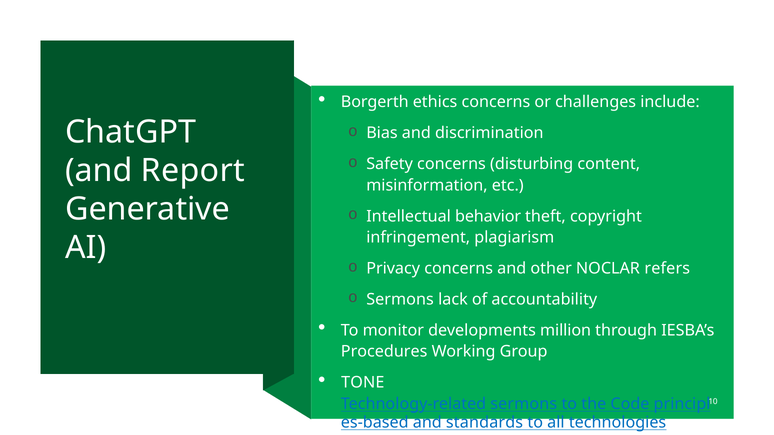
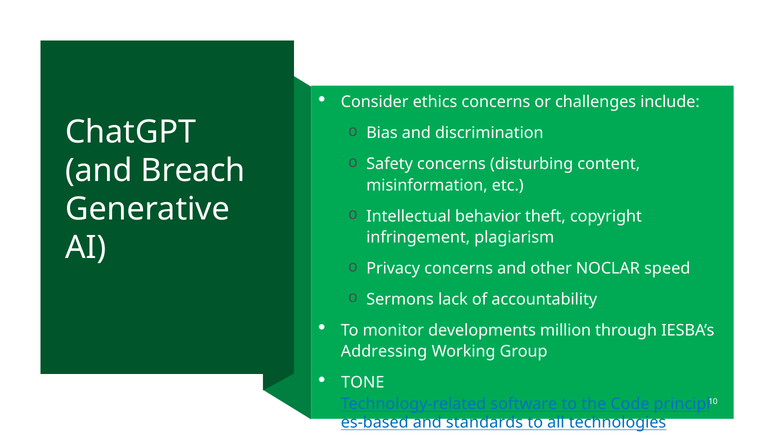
Borgerth: Borgerth -> Consider
Report: Report -> Breach
refers: refers -> speed
Procedures: Procedures -> Addressing
Technology-related sermons: sermons -> software
